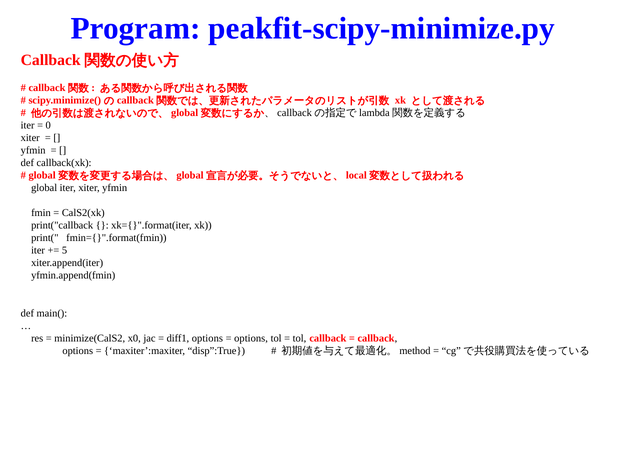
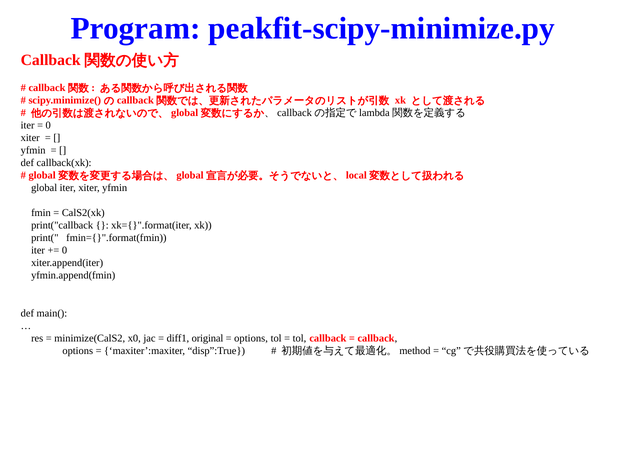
5 at (65, 251): 5 -> 0
diff1 options: options -> original
